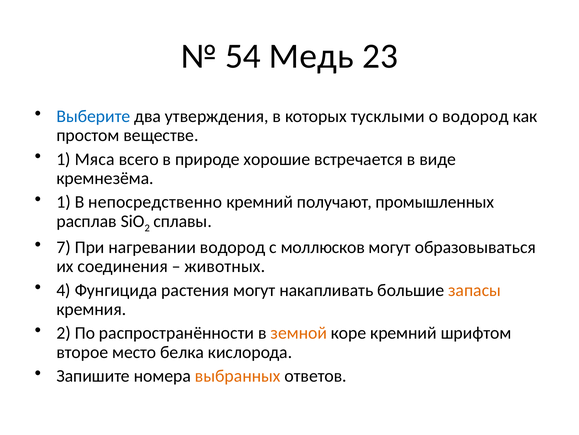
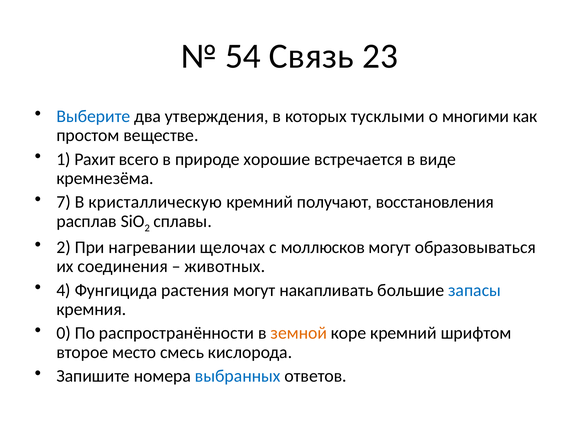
Медь: Медь -> Связь
о водород: водород -> многими
Мяса: Мяса -> Рахит
1 at (64, 202): 1 -> 7
непосредственно: непосредственно -> кристаллическую
промышленных: промышленных -> восстановления
7 at (64, 247): 7 -> 2
нагревании водород: водород -> щелочах
запасы colour: orange -> blue
2 at (64, 333): 2 -> 0
белка: белка -> смесь
выбранных colour: orange -> blue
